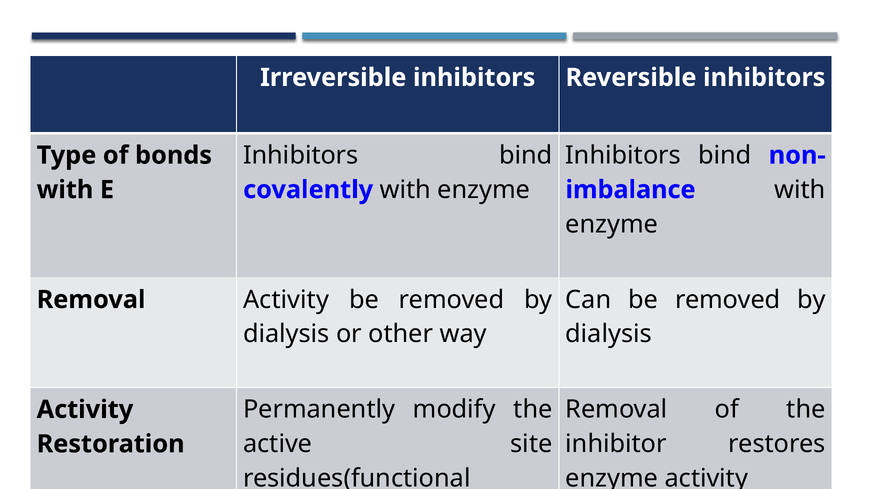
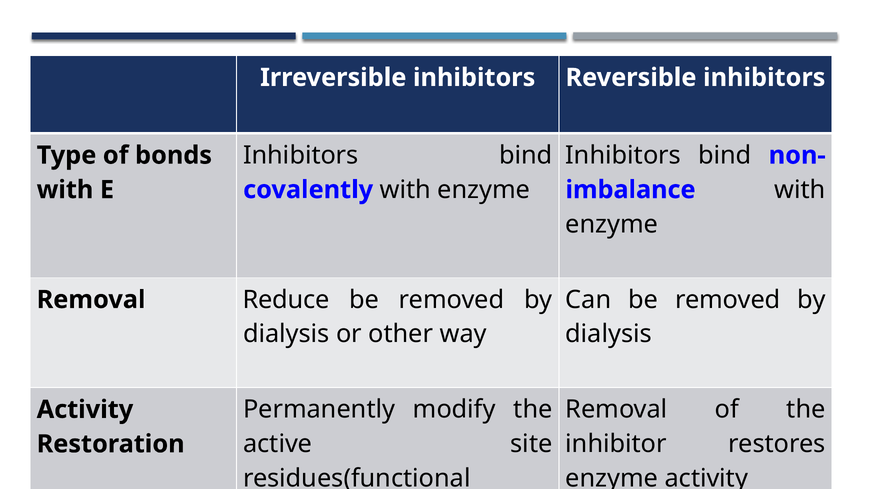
Removal Activity: Activity -> Reduce
